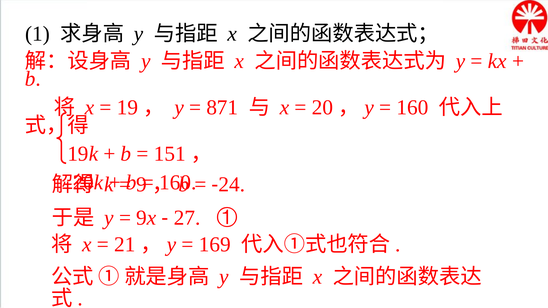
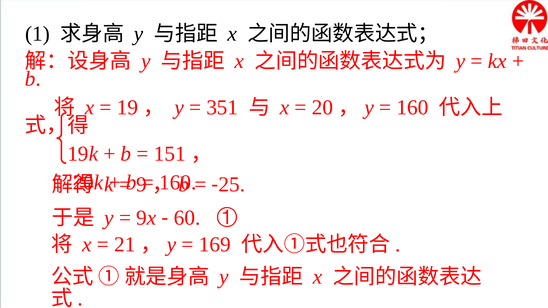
871: 871 -> 351
24: 24 -> 25
27: 27 -> 60
